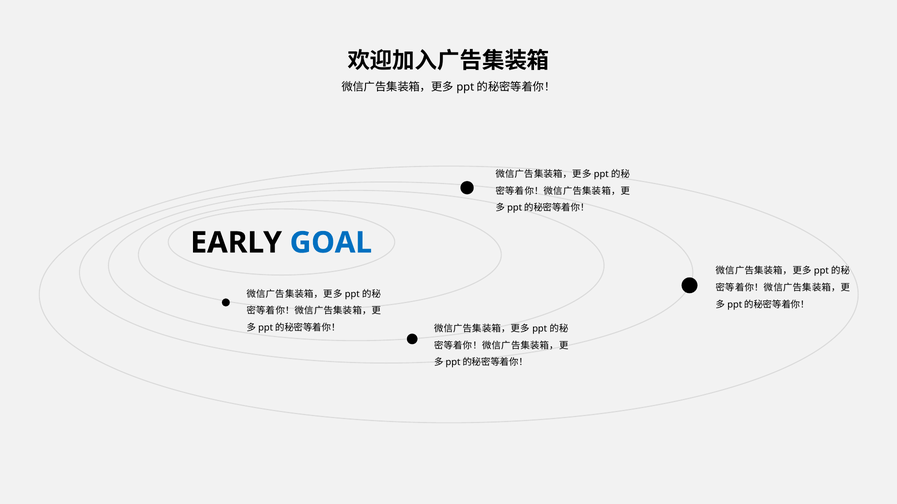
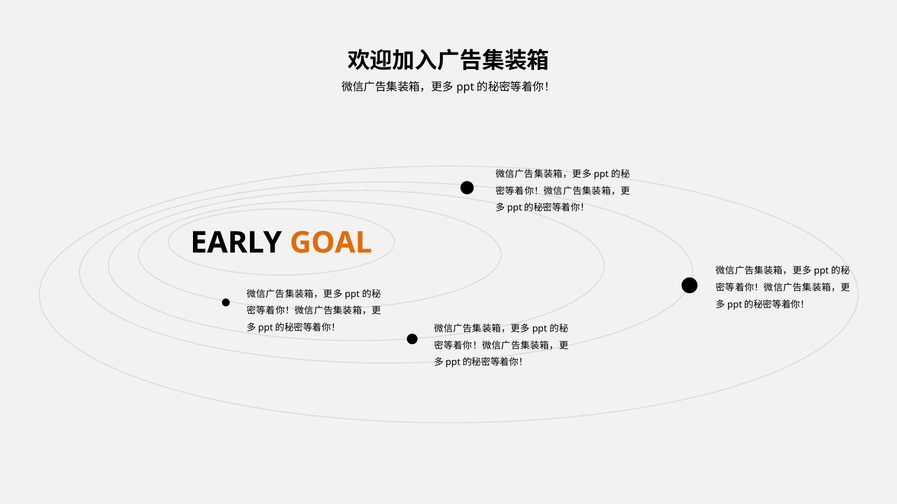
GOAL colour: blue -> orange
